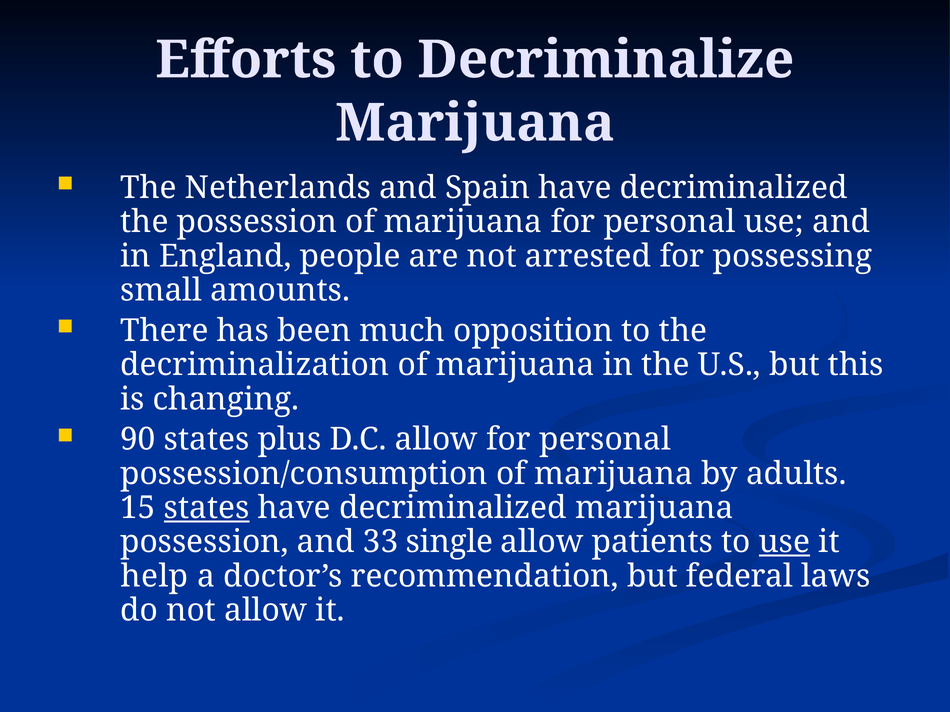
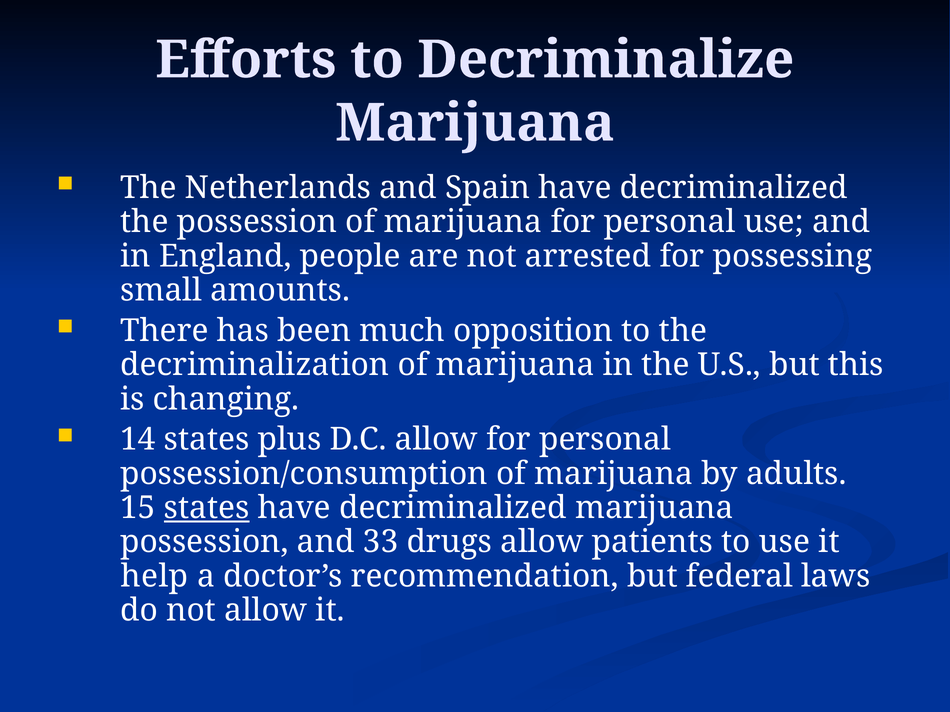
90: 90 -> 14
single: single -> drugs
use at (785, 542) underline: present -> none
